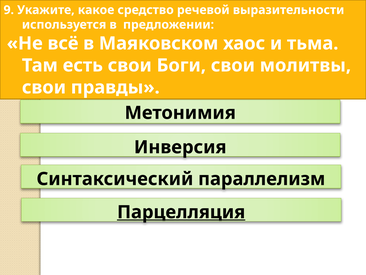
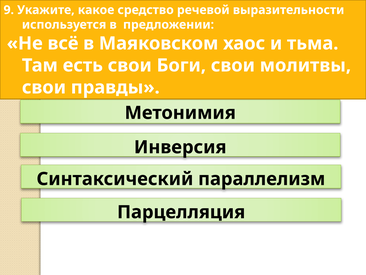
Парцелляция underline: present -> none
